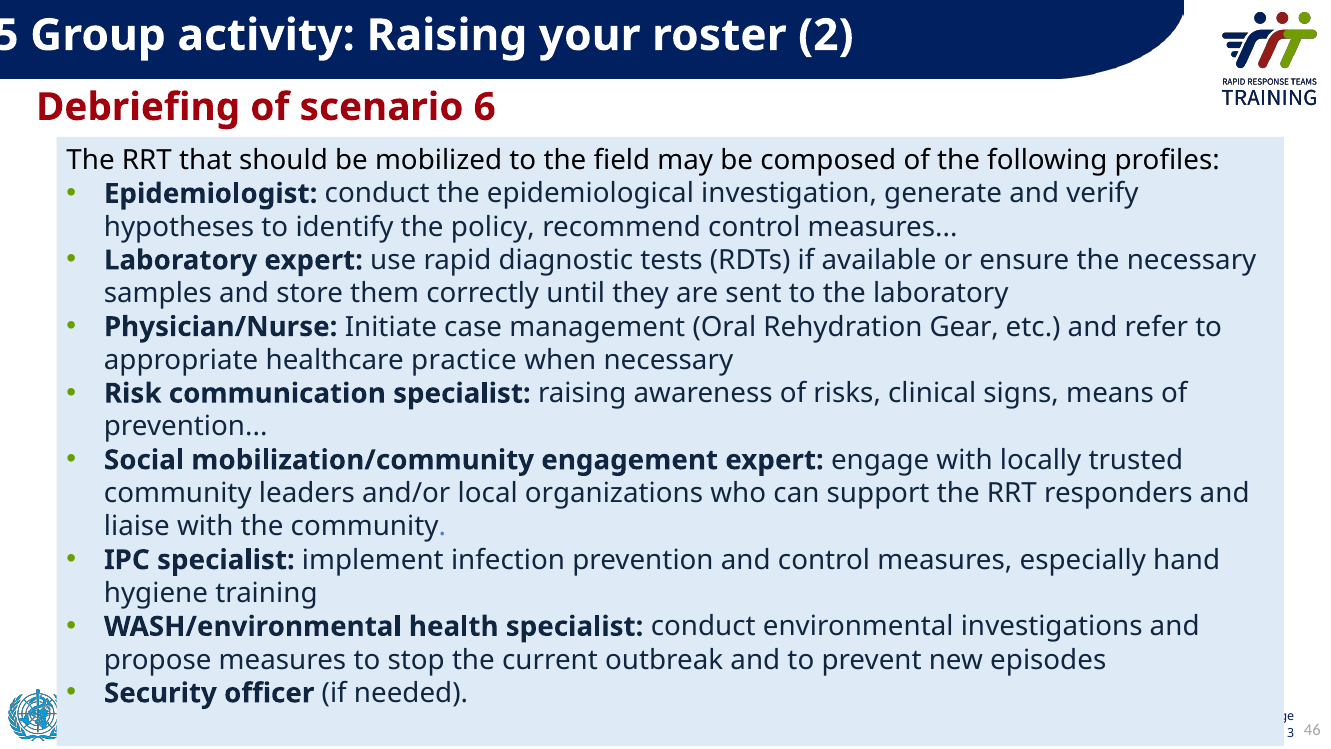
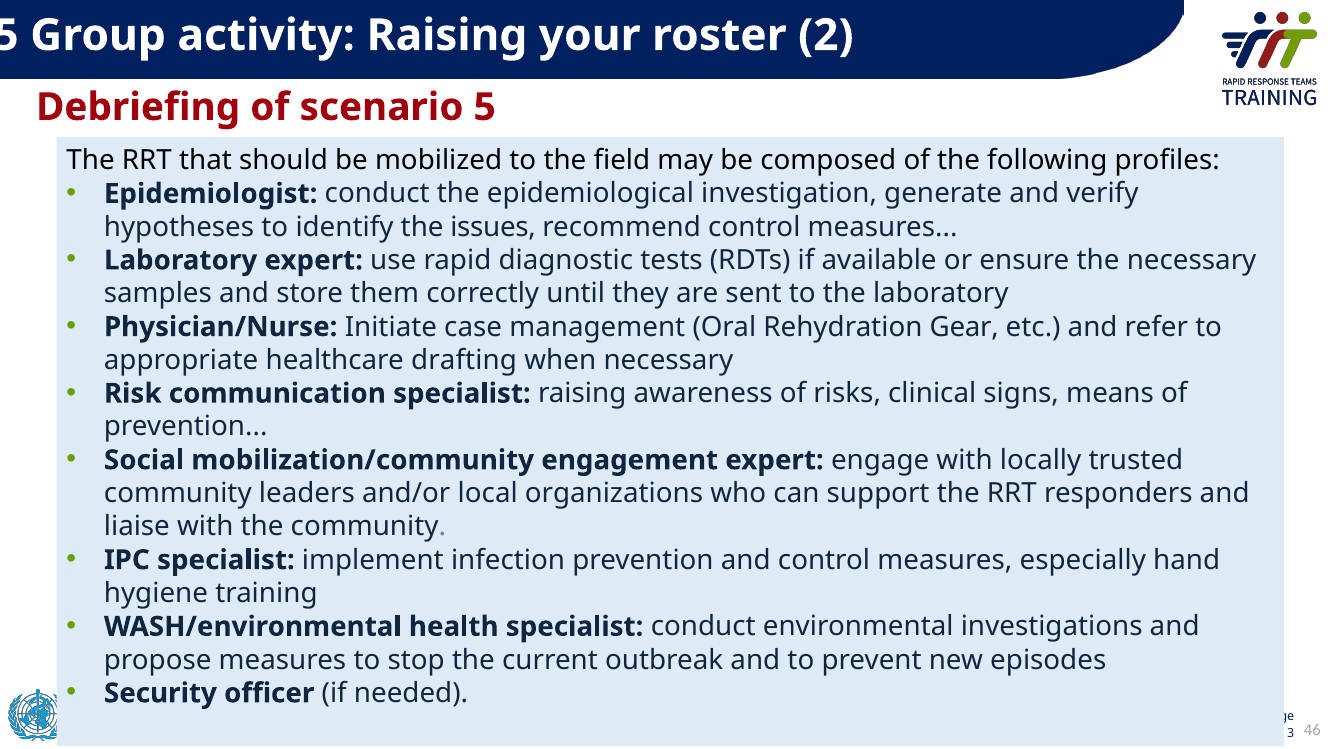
6: 6 -> 5
policy: policy -> issues
practice: practice -> drafting
